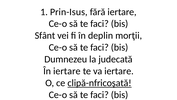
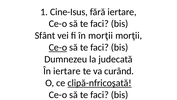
Prin-Isus: Prin-Isus -> Cine-Isus
în deplin: deplin -> morţii
Ce-o at (58, 47) underline: none -> present
va iertare: iertare -> curând
